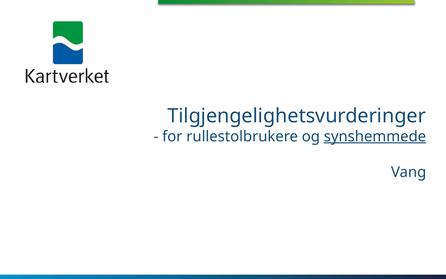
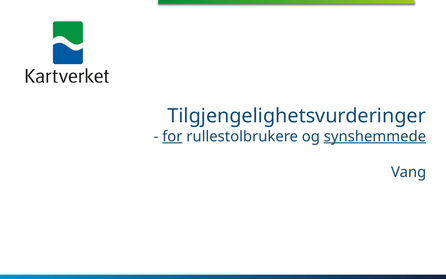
for underline: none -> present
